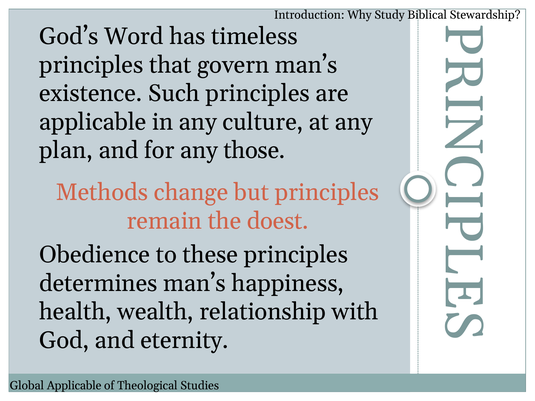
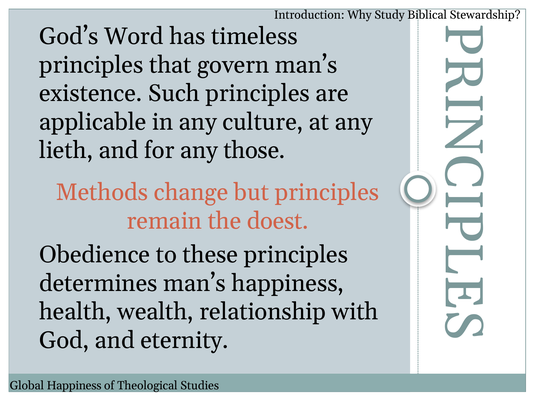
plan: plan -> lieth
Global Applicable: Applicable -> Happiness
